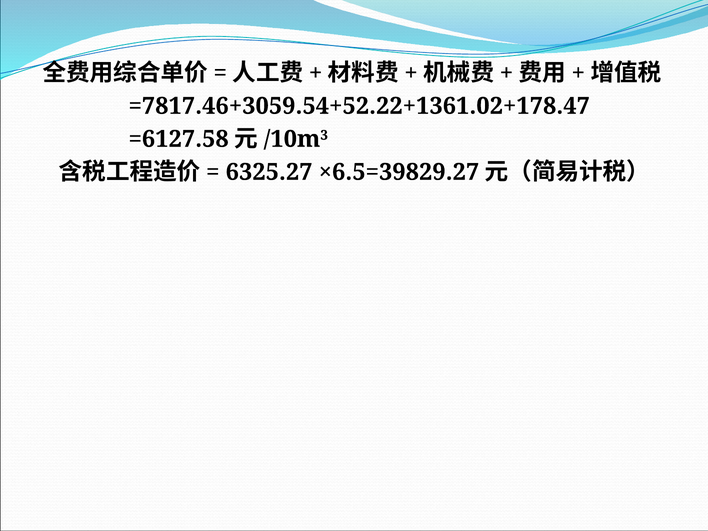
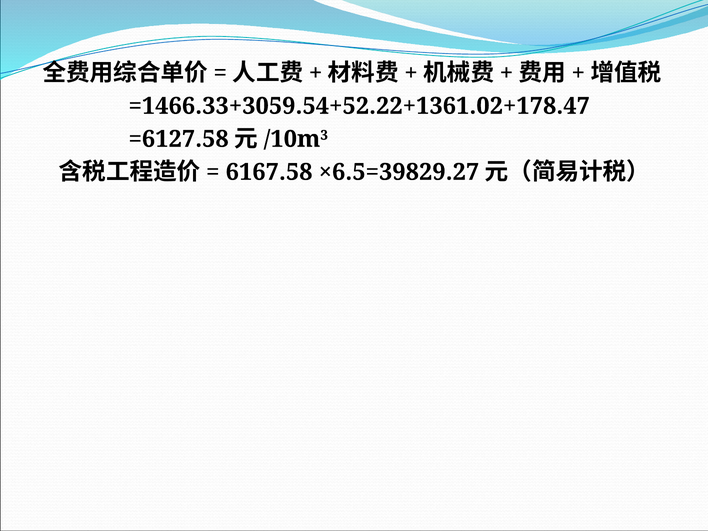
=7817.46+3059.54+52.22+1361.02+178.47: =7817.46+3059.54+52.22+1361.02+178.47 -> =1466.33+3059.54+52.22+1361.02+178.47
6325.27: 6325.27 -> 6167.58
